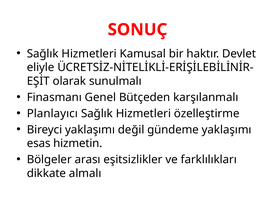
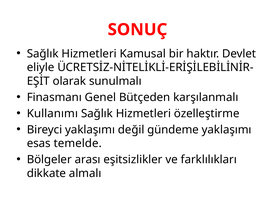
Planlayıcı: Planlayıcı -> Kullanımı
hizmetin: hizmetin -> temelde
